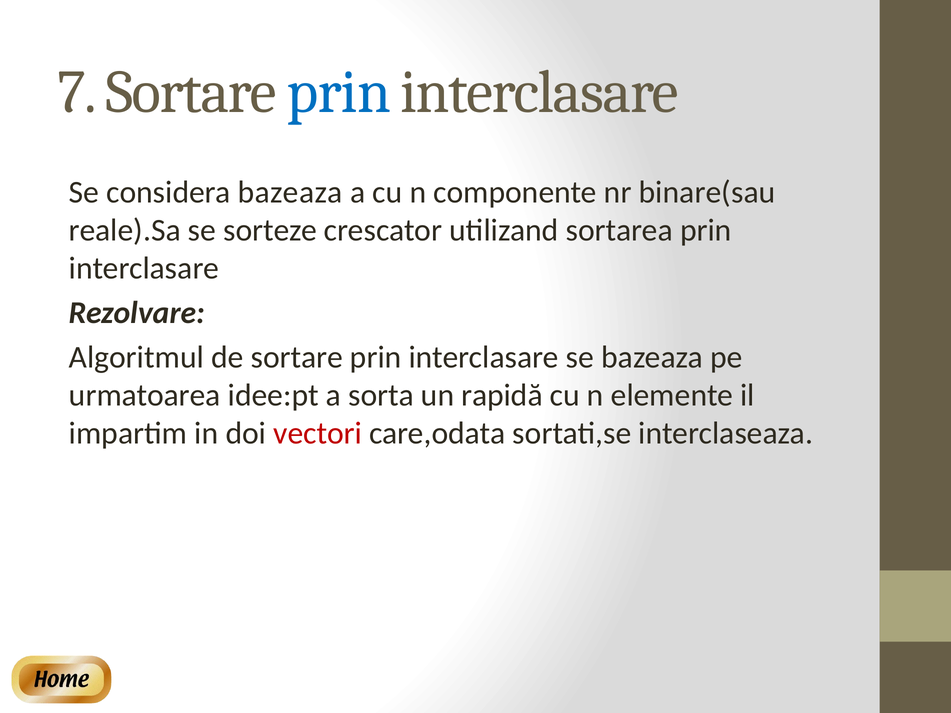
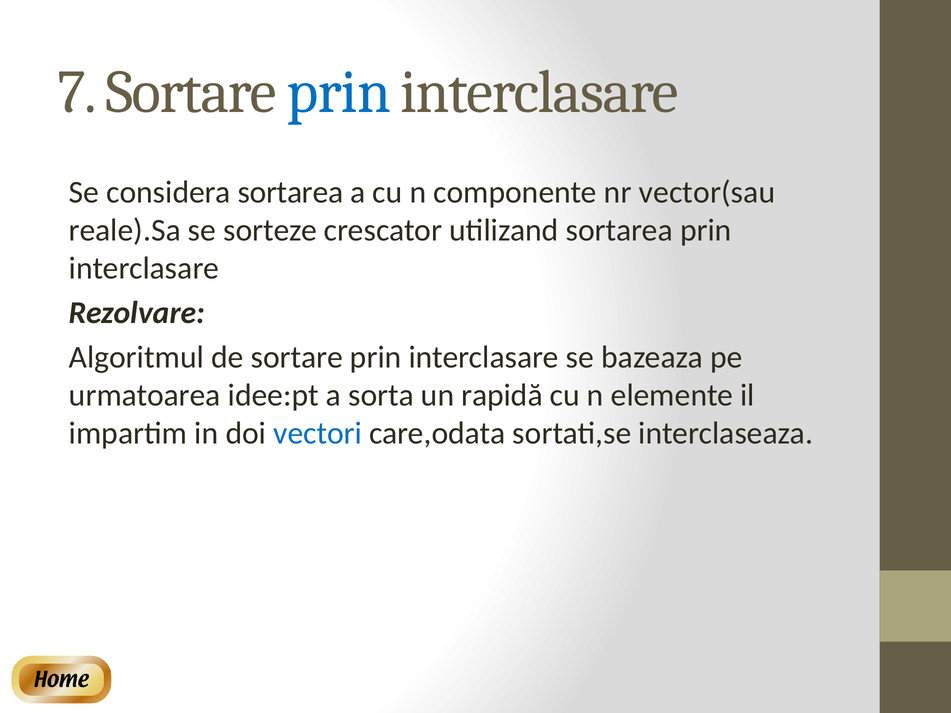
considera bazeaza: bazeaza -> sortarea
binare(sau: binare(sau -> vector(sau
vectori colour: red -> blue
